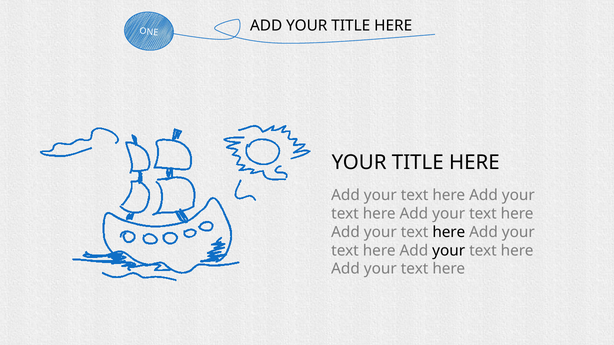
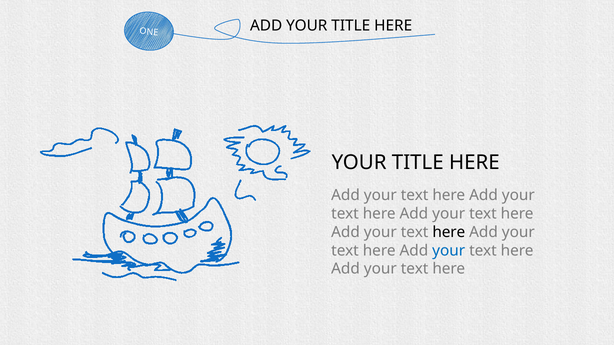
your at (449, 251) colour: black -> blue
